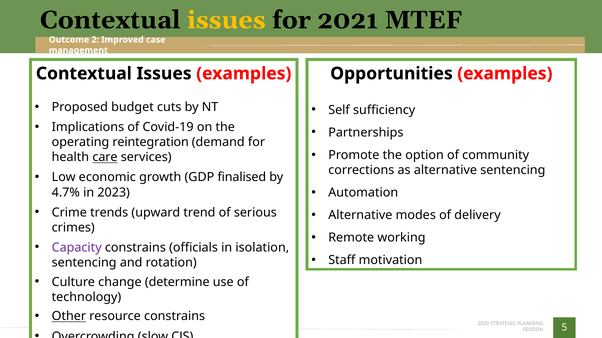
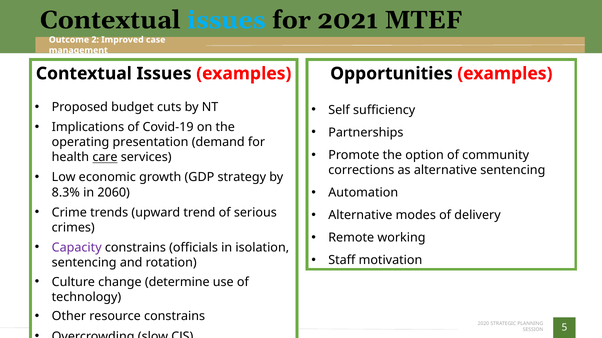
issues at (226, 20) colour: yellow -> light blue
reintegration: reintegration -> presentation
finalised: finalised -> strategy
4.7%: 4.7% -> 8.3%
2023: 2023 -> 2060
Other underline: present -> none
